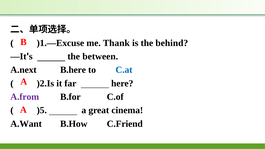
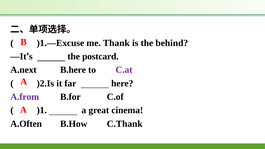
between: between -> postcard
C.at colour: blue -> purple
)5: )5 -> )1
A.Want: A.Want -> A.Often
C.Friend: C.Friend -> C.Thank
